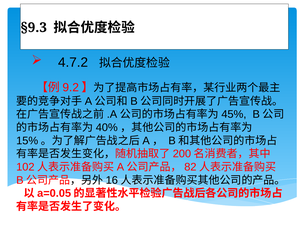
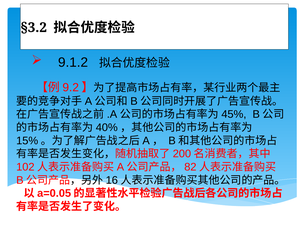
§9.3: §9.3 -> §3.2
4.7.2: 4.7.2 -> 9.1.2
